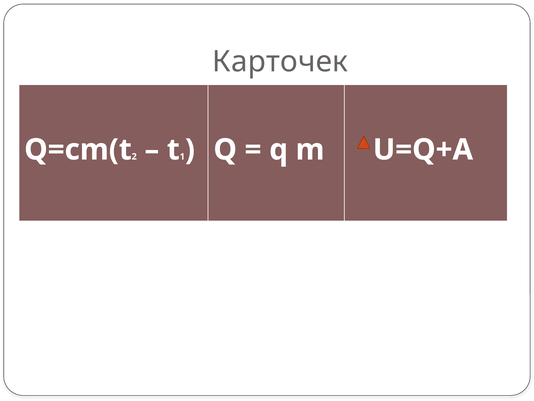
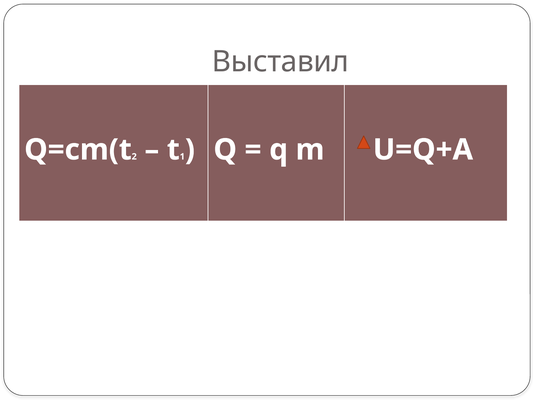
Карточек: Карточек -> Выставил
